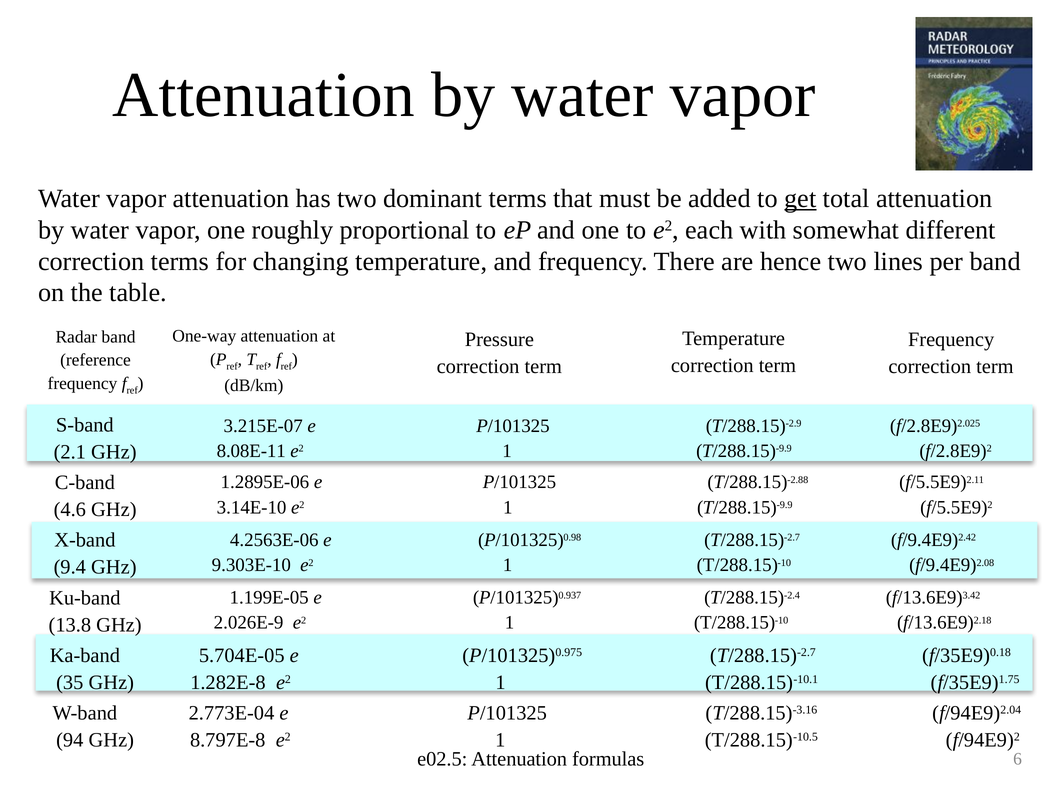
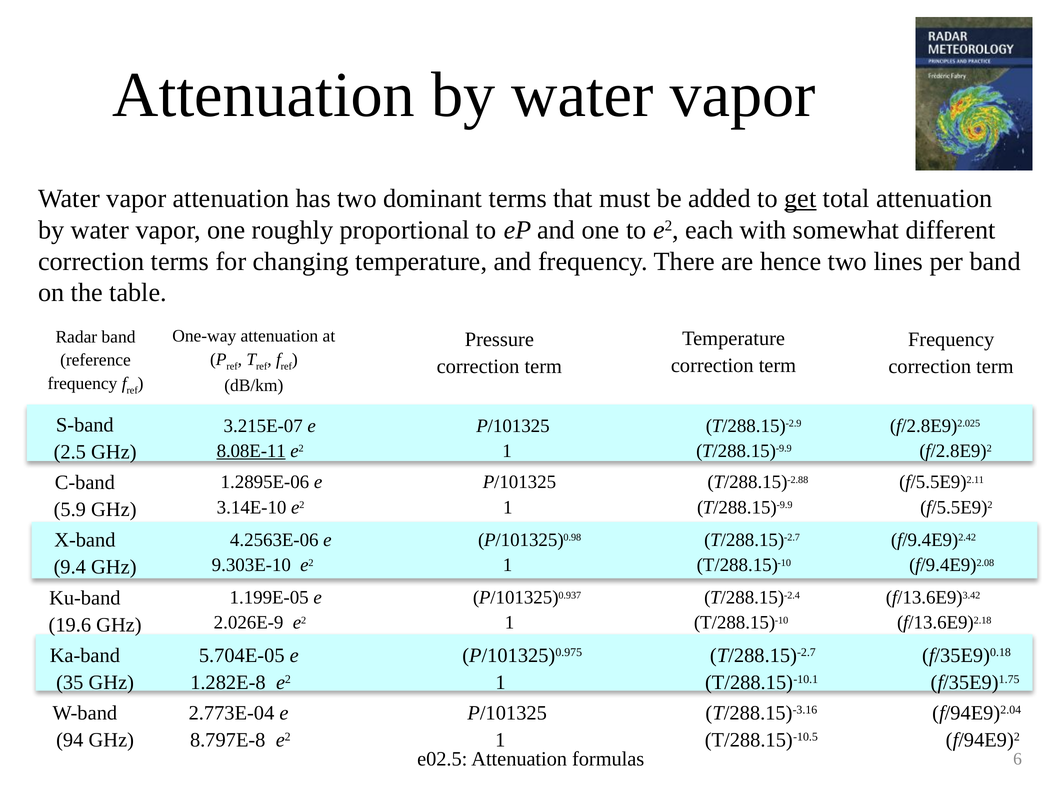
8.08E-11 underline: none -> present
2.1: 2.1 -> 2.5
4.6: 4.6 -> 5.9
13.8: 13.8 -> 19.6
